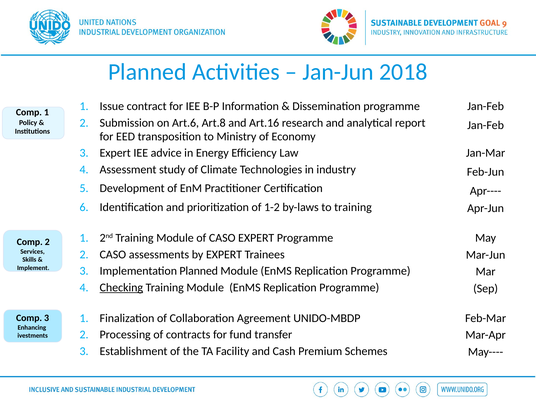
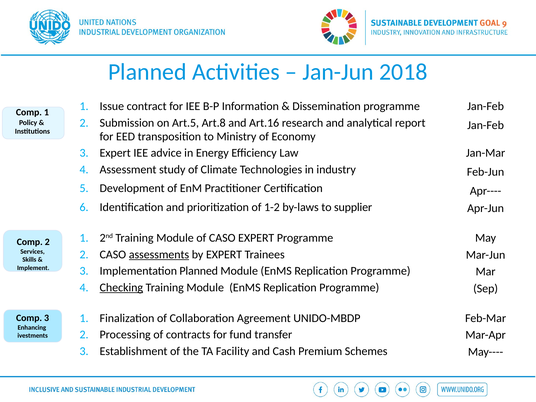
Art.6: Art.6 -> Art.5
to training: training -> supplier
assessments underline: none -> present
